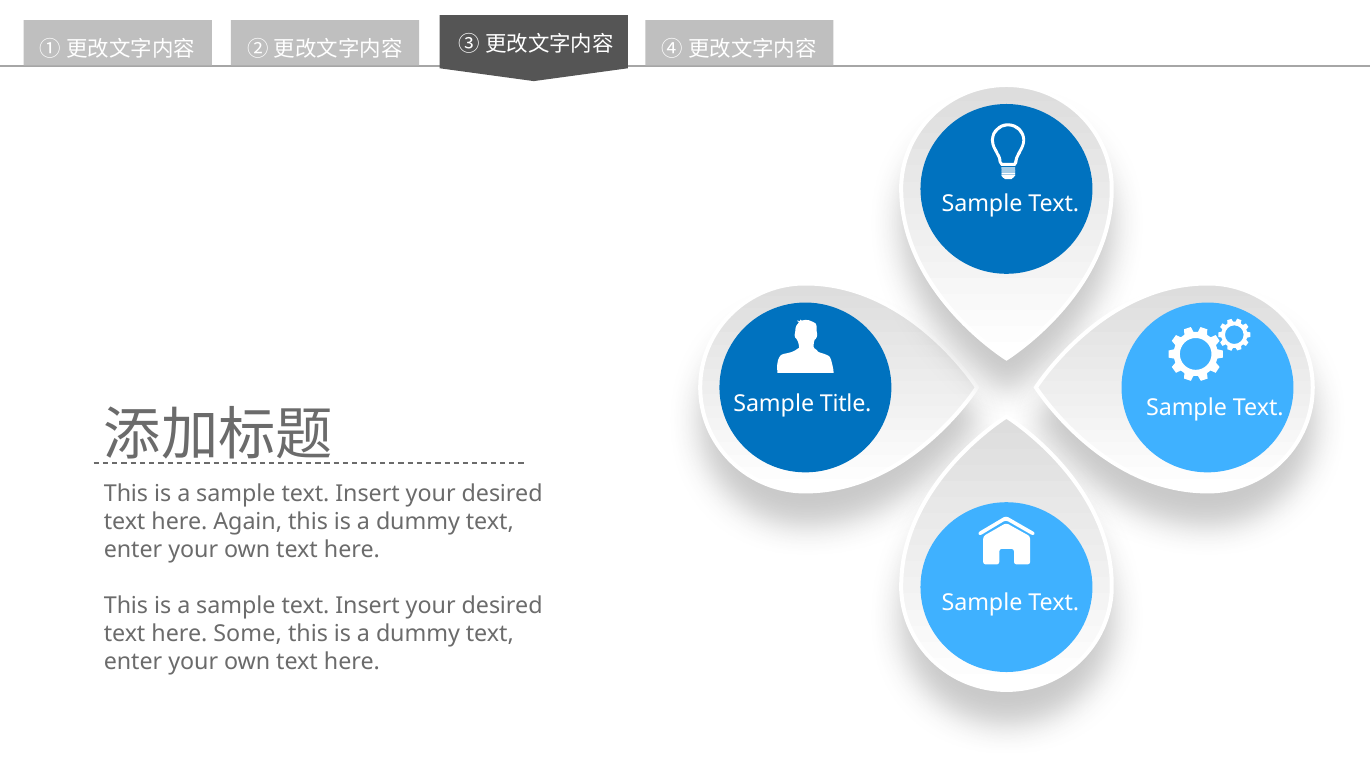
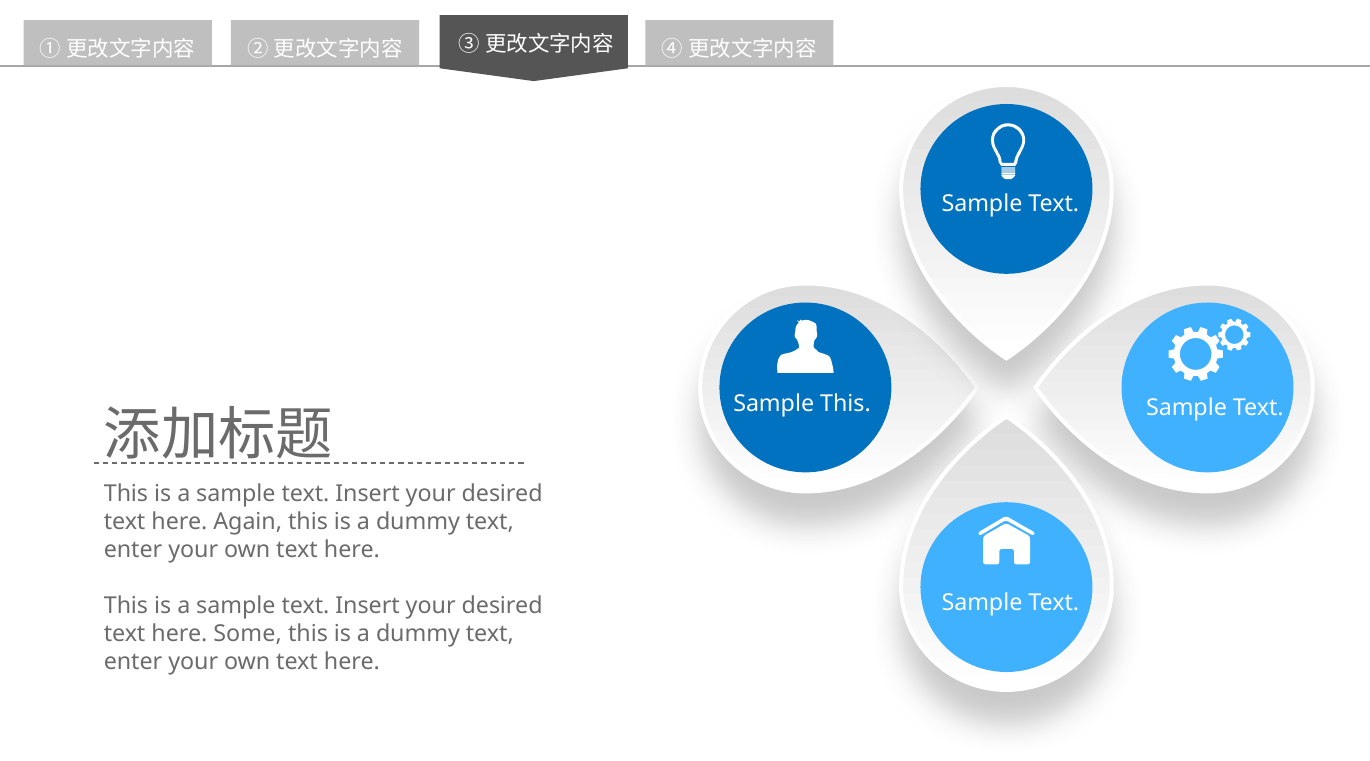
Sample Title: Title -> This
